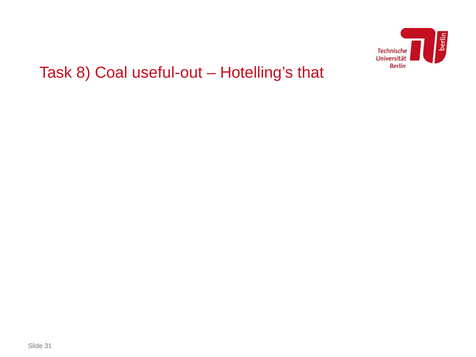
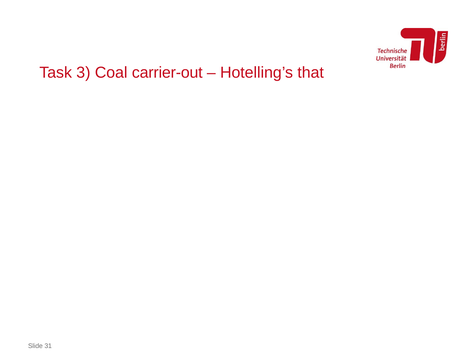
8: 8 -> 3
useful-out: useful-out -> carrier-out
